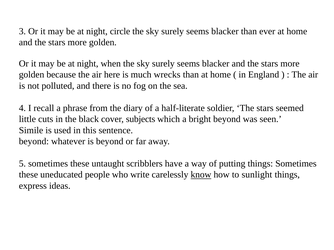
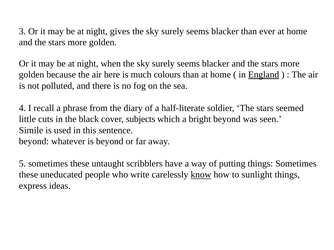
circle: circle -> gives
wrecks: wrecks -> colours
England underline: none -> present
